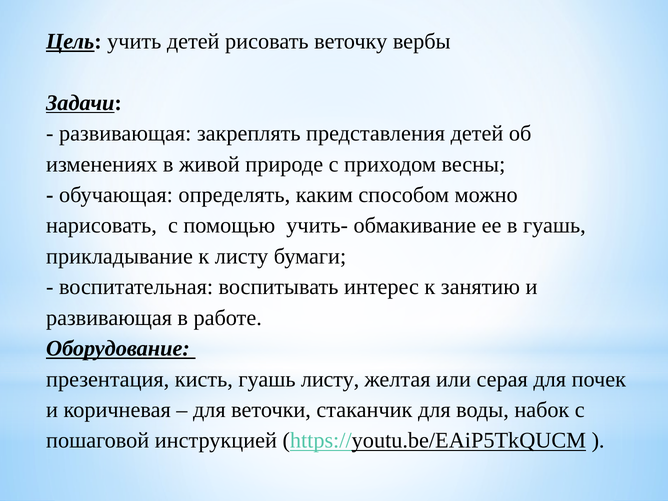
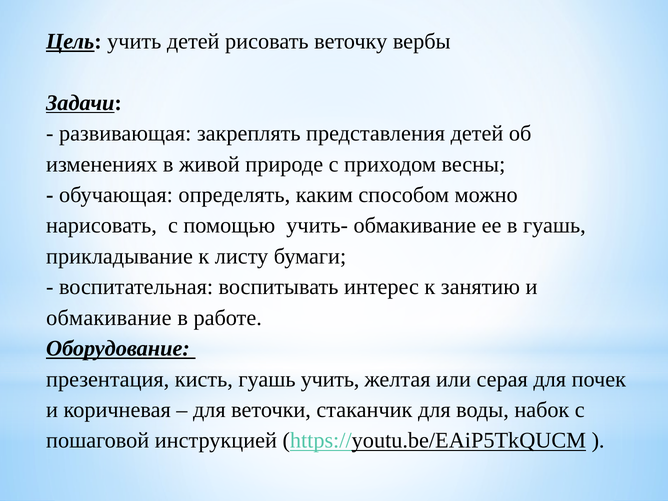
развивающая at (109, 318): развивающая -> обмакивание
гуашь листу: листу -> учить
